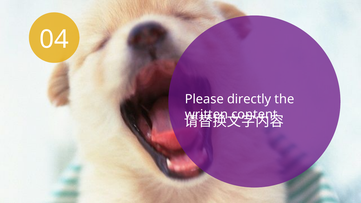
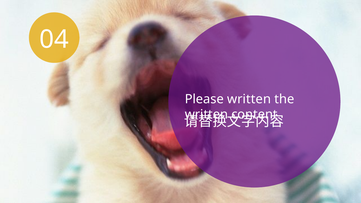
Please directly: directly -> written
